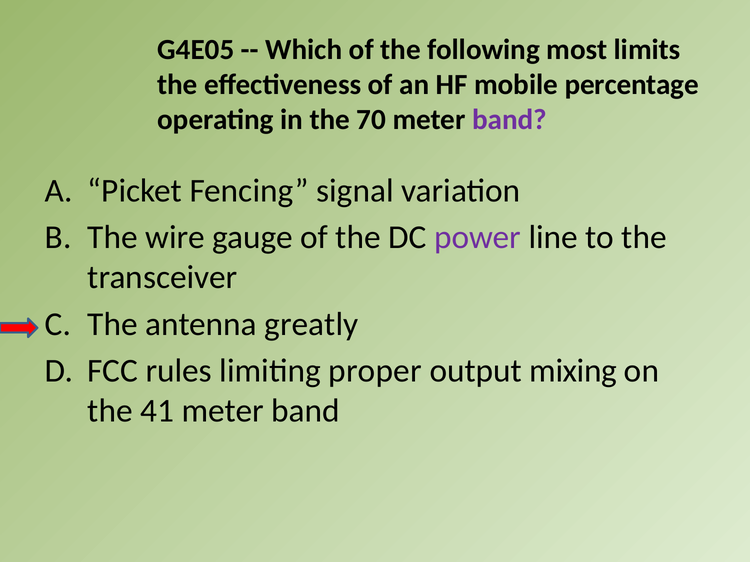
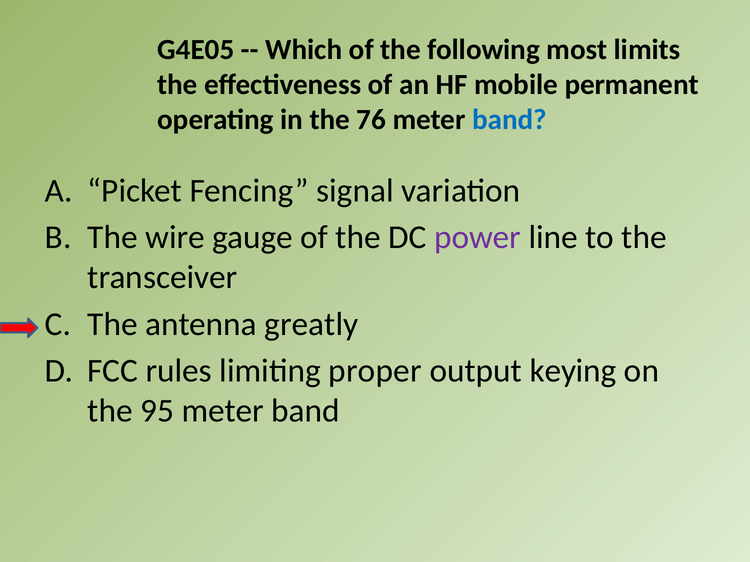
percentage: percentage -> permanent
70: 70 -> 76
band at (509, 119) colour: purple -> blue
mixing: mixing -> keying
41: 41 -> 95
